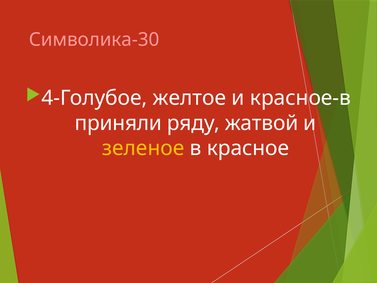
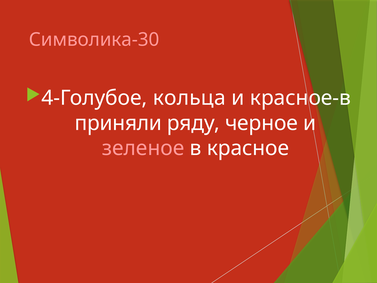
желтое: желтое -> кольца
жатвой: жатвой -> черное
зеленое colour: yellow -> pink
